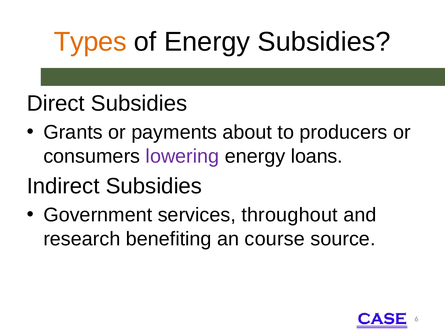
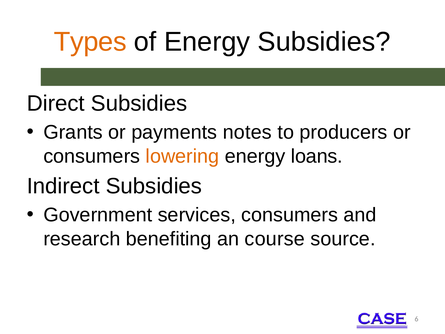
about: about -> notes
lowering colour: purple -> orange
services throughout: throughout -> consumers
